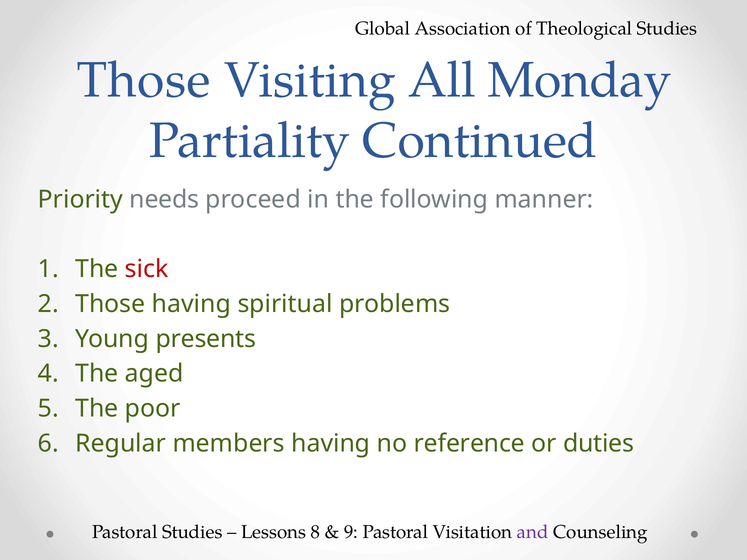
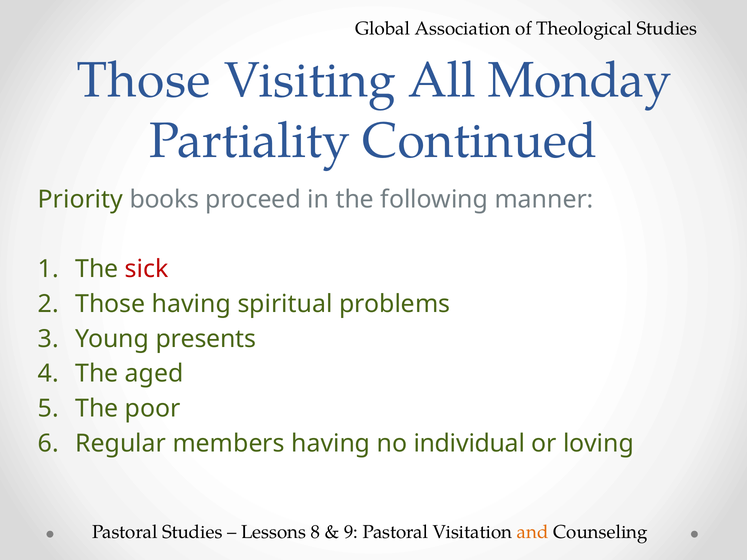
needs: needs -> books
reference: reference -> individual
duties: duties -> loving
and colour: purple -> orange
